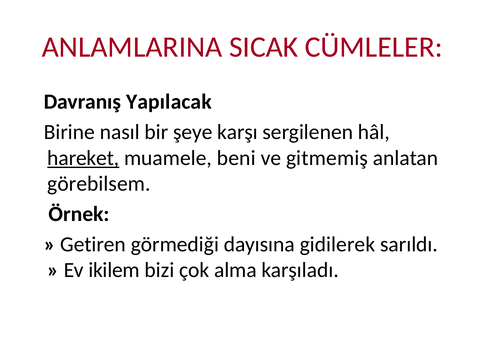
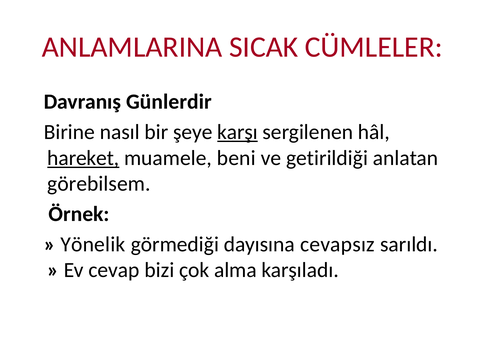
Yapılacak: Yapılacak -> Günlerdir
karşı underline: none -> present
gitmemiş: gitmemiş -> getirildiği
Getiren: Getiren -> Yönelik
gidilerek: gidilerek -> cevapsız
ikilem: ikilem -> cevap
